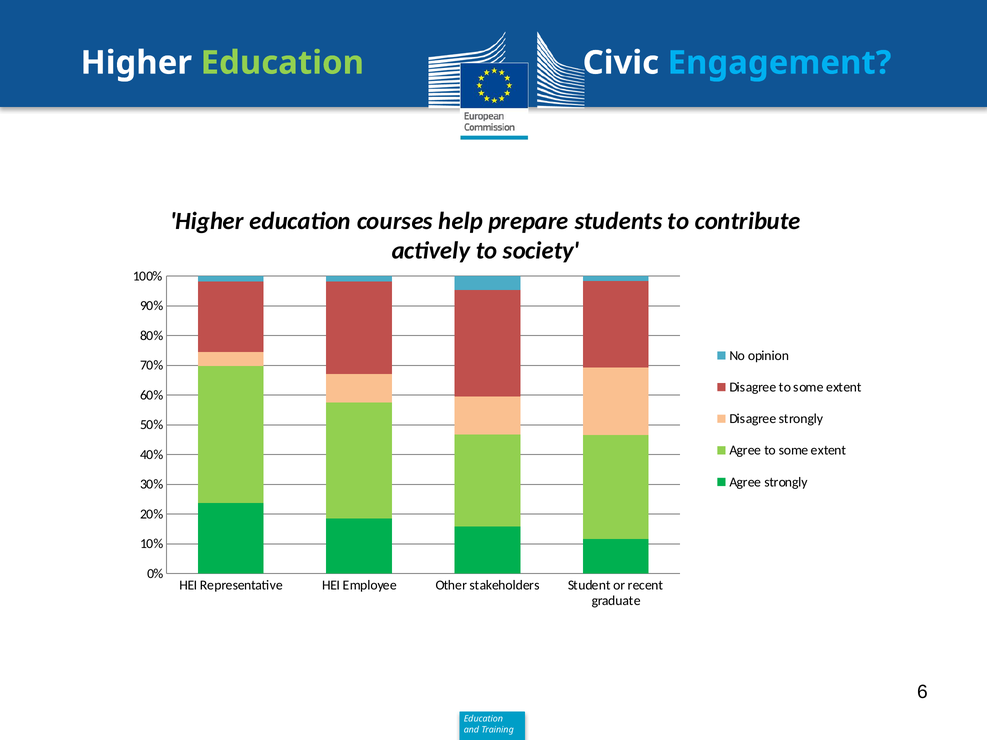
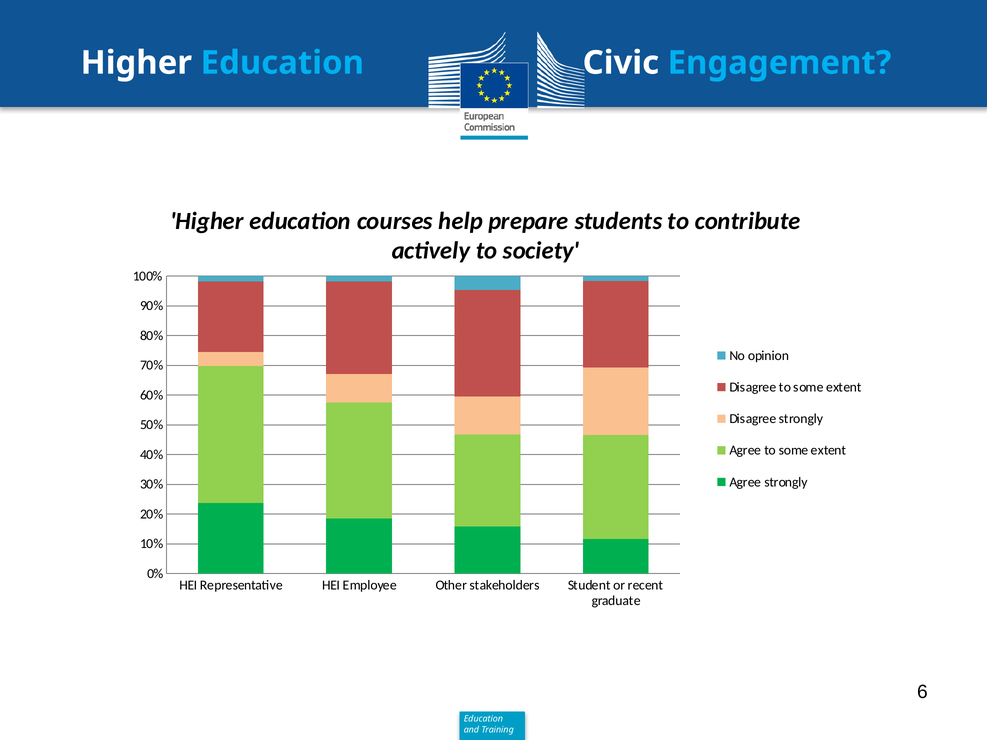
Education at (282, 63) colour: light green -> light blue
